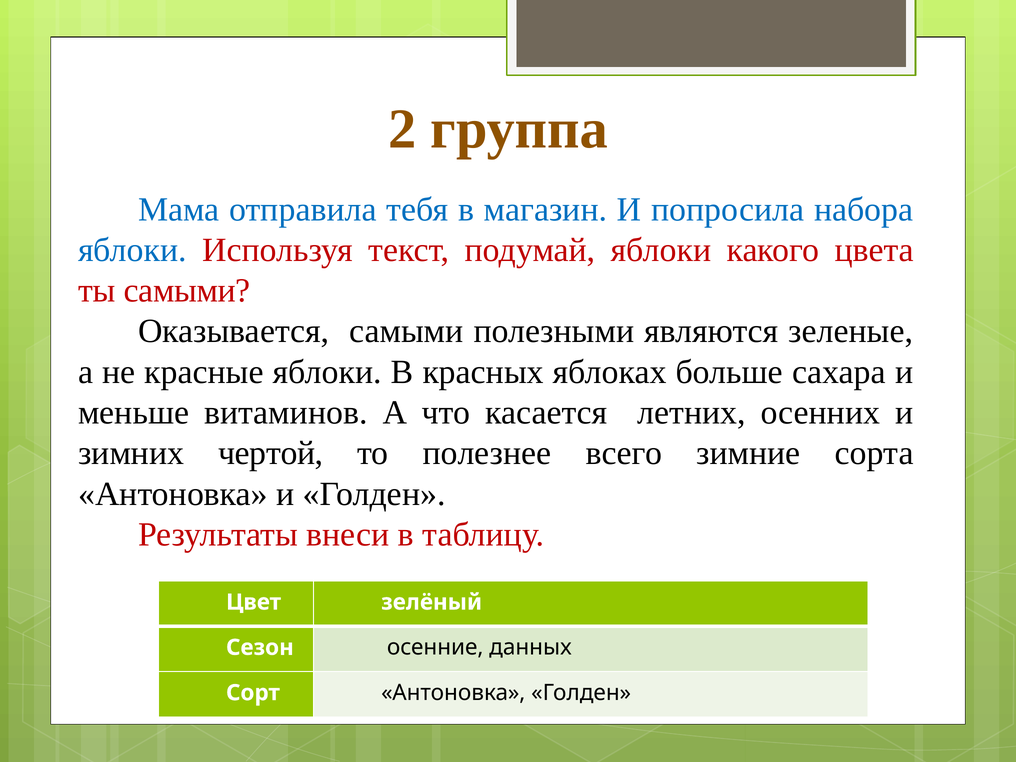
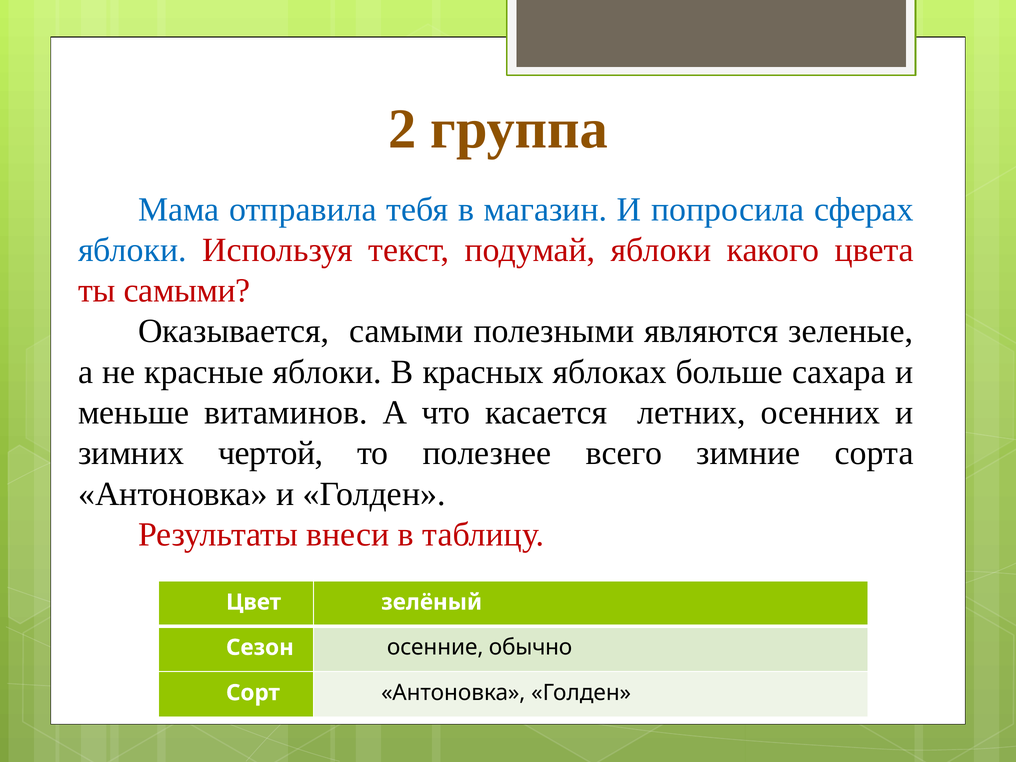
набора: набора -> сферах
данных: данных -> обычно
